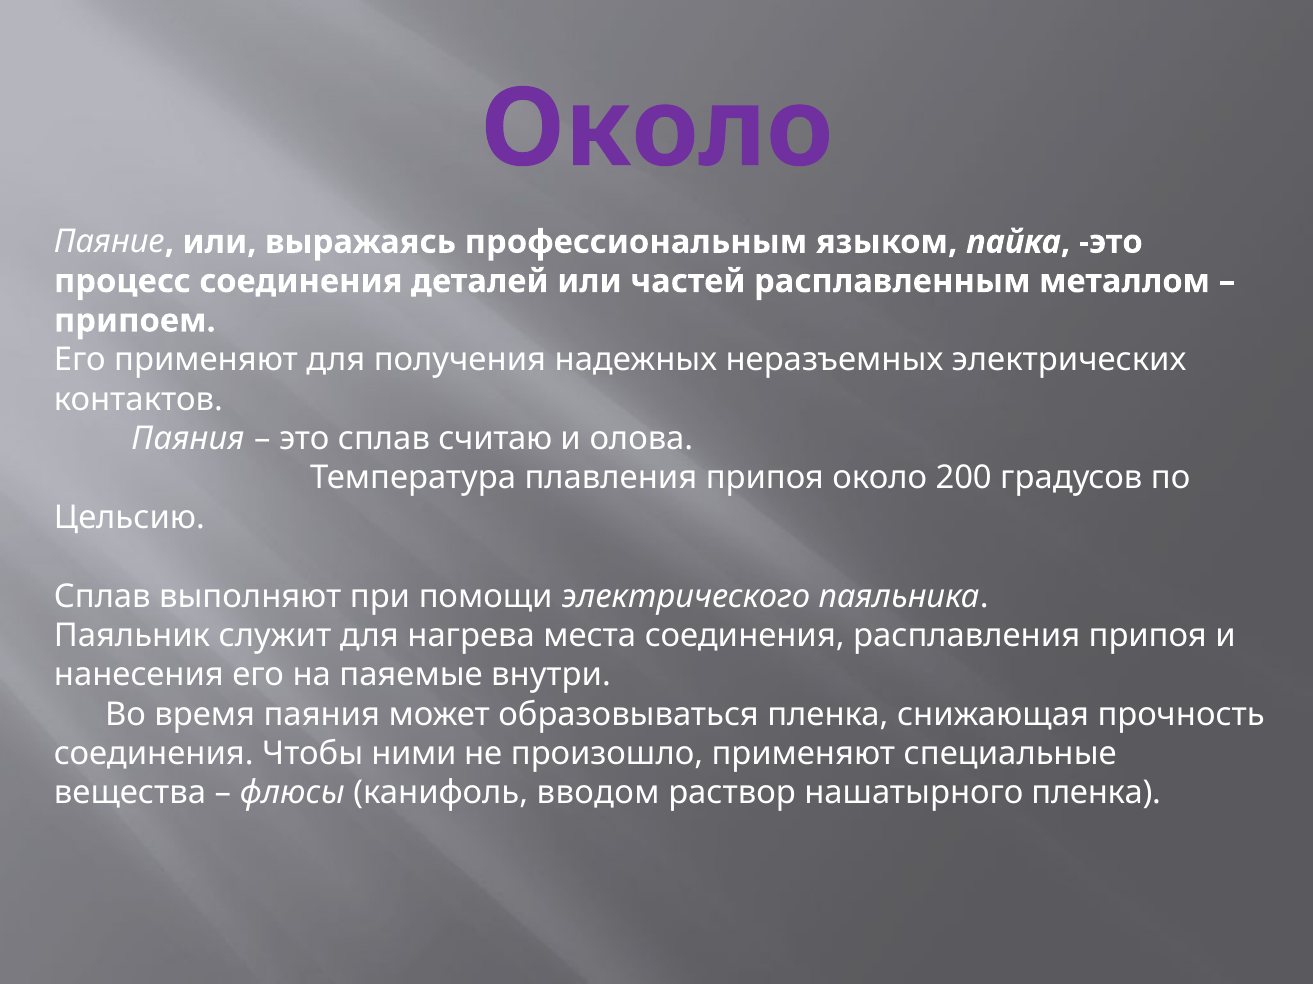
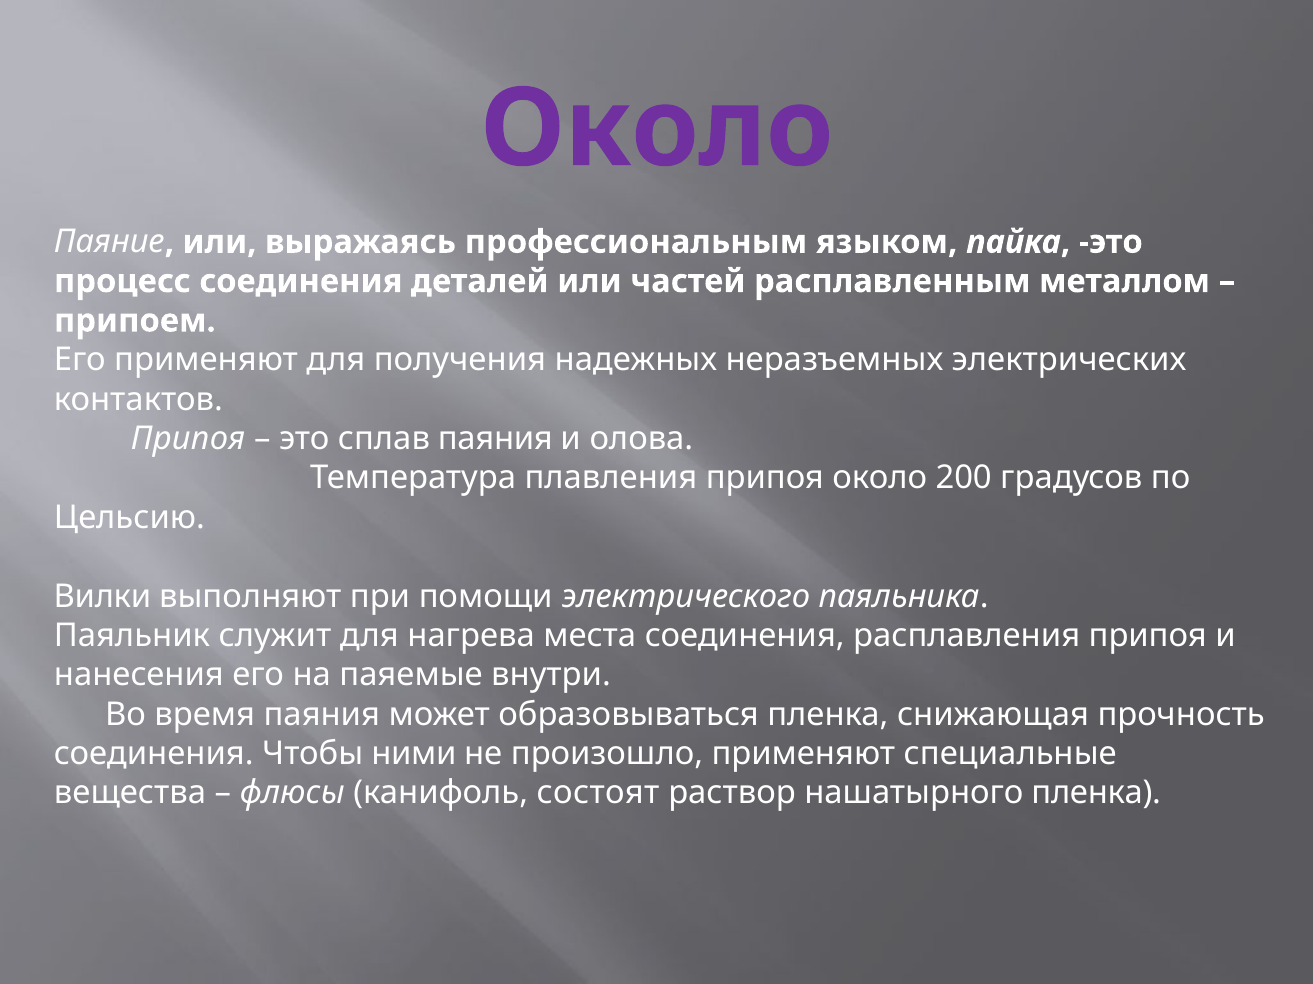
Паяния at (188, 439): Паяния -> Припоя
сплав считаю: считаю -> паяния
Сплав at (102, 597): Сплав -> Вилки
вводом: вводом -> состоят
